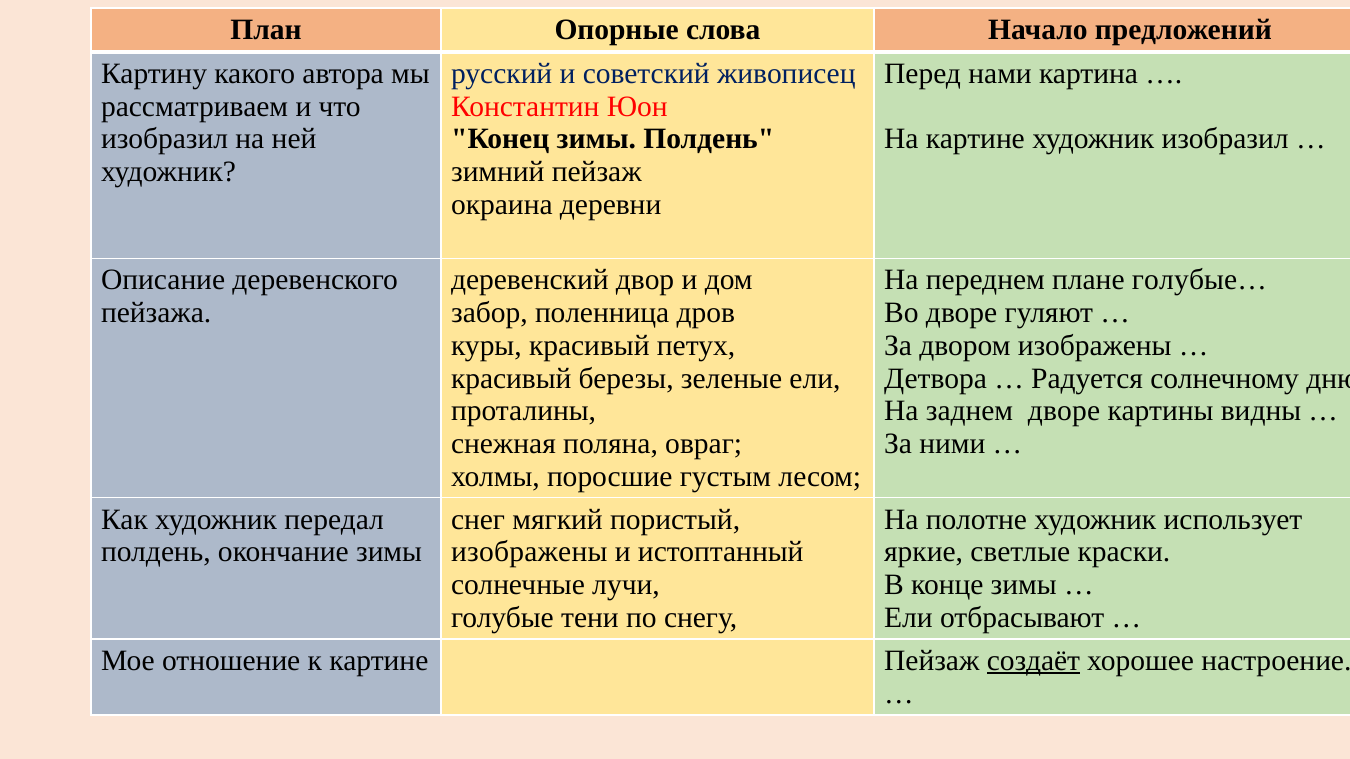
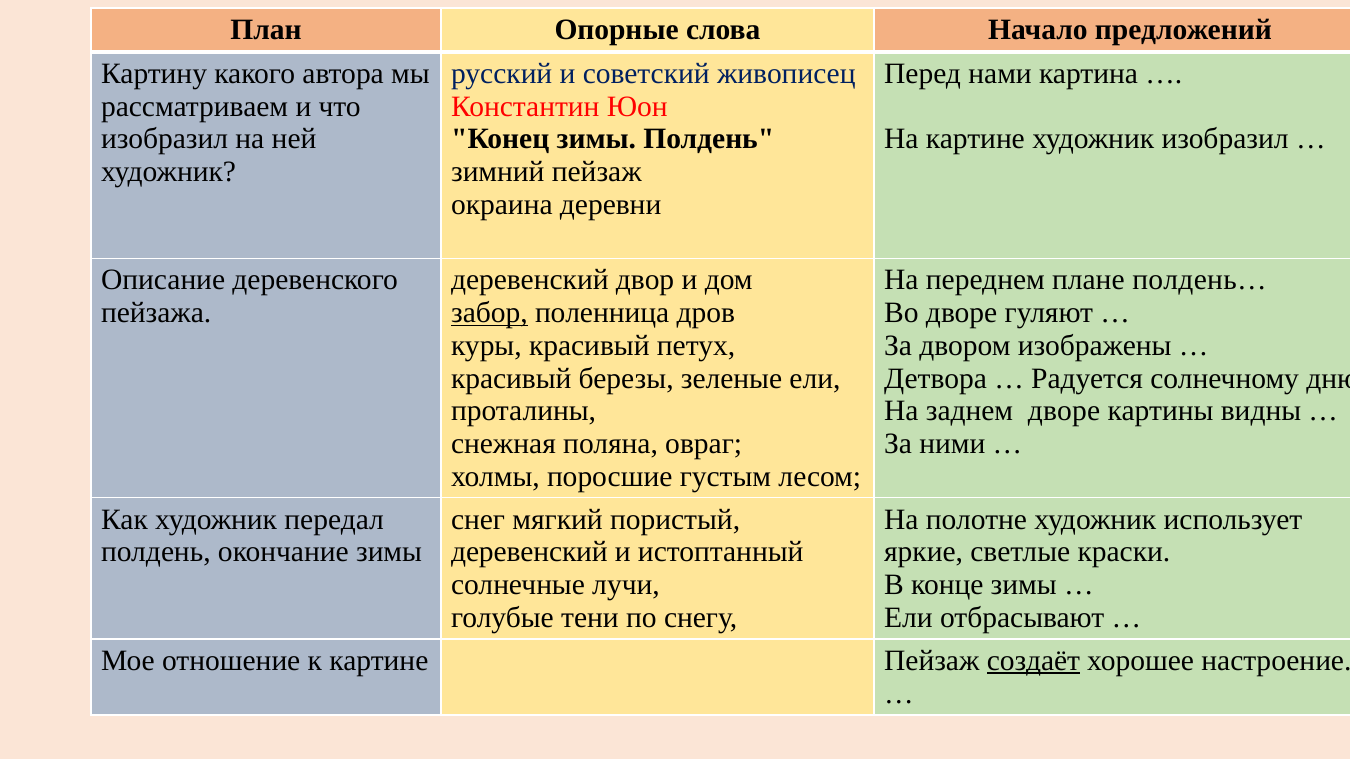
голубые…: голубые… -> полдень…
забор underline: none -> present
изображены at (529, 552): изображены -> деревенский
